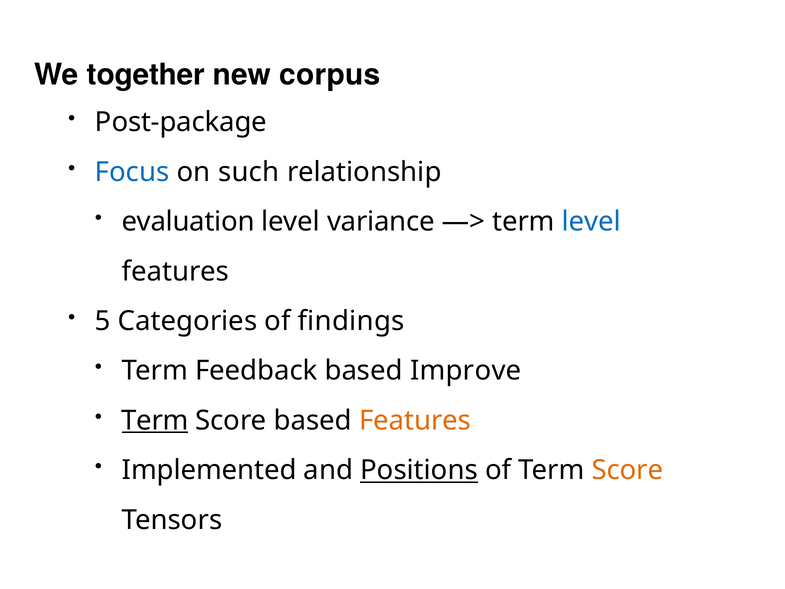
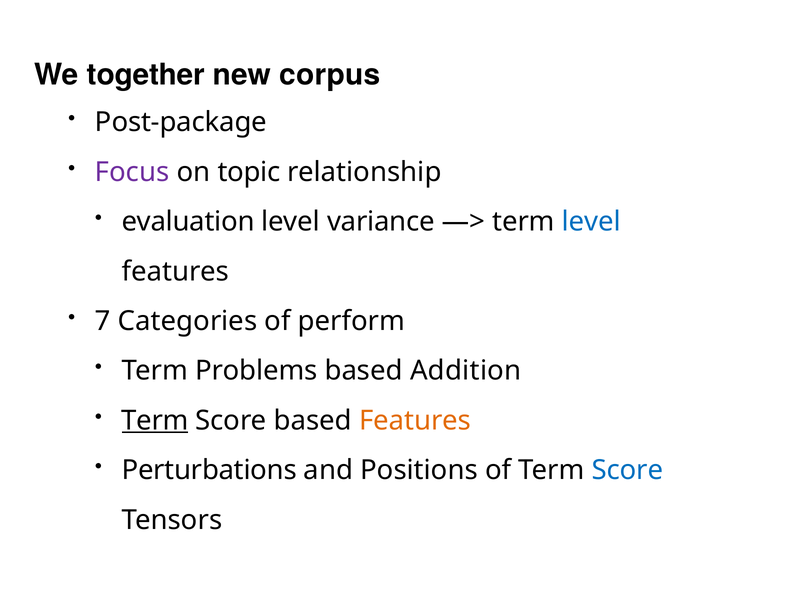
Focus colour: blue -> purple
such: such -> topic
5: 5 -> 7
findings: findings -> perform
Feedback: Feedback -> Problems
Improve: Improve -> Addition
Implemented: Implemented -> Perturbations
Positions underline: present -> none
Score at (627, 470) colour: orange -> blue
